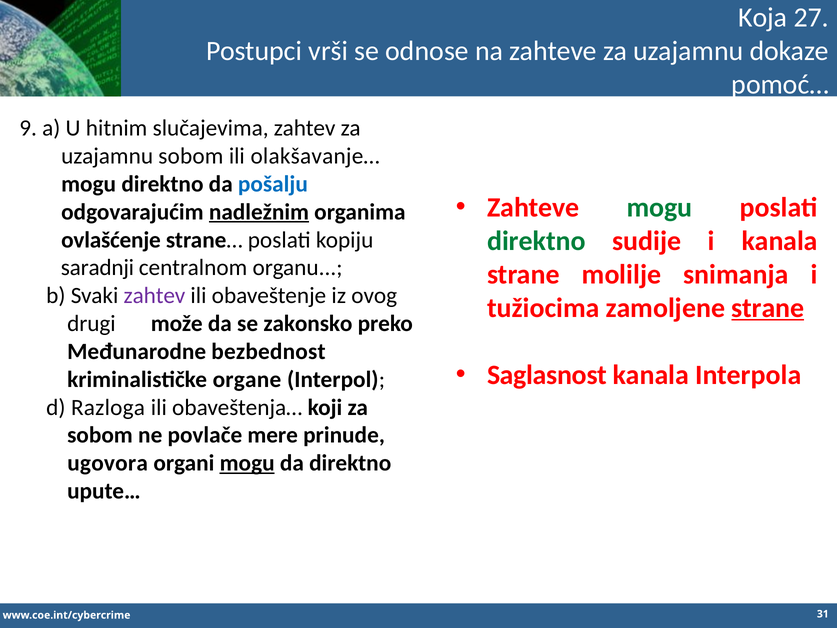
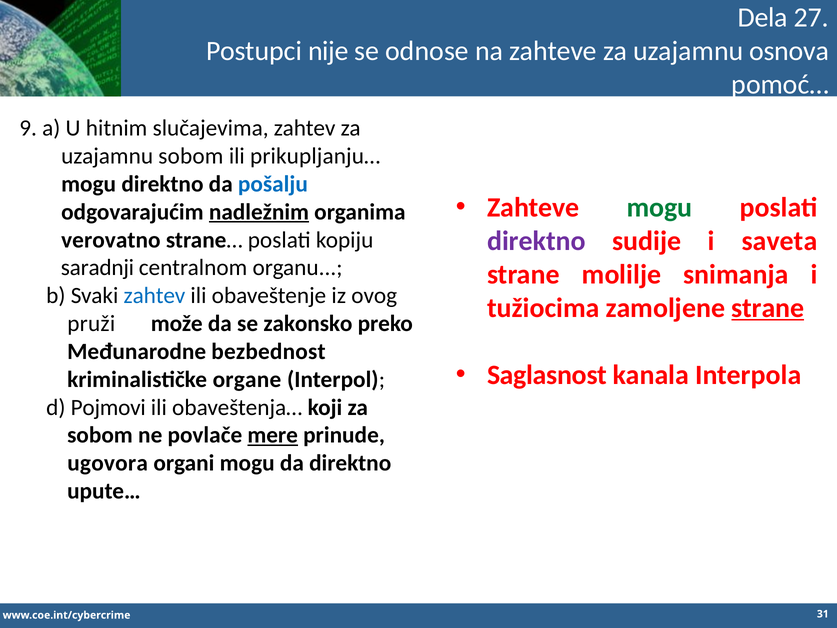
Koja: Koja -> Dela
vrši: vrši -> nije
dokaze: dokaze -> osnova
olakšavanje…: olakšavanje… -> prikupljanju…
direktno at (536, 241) colour: green -> purple
i kanala: kanala -> saveta
ovlašćenje: ovlašćenje -> verovatno
zahtev at (154, 296) colour: purple -> blue
drugi: drugi -> pruži
Razloga: Razloga -> Pojmovi
mere underline: none -> present
mogu at (247, 463) underline: present -> none
